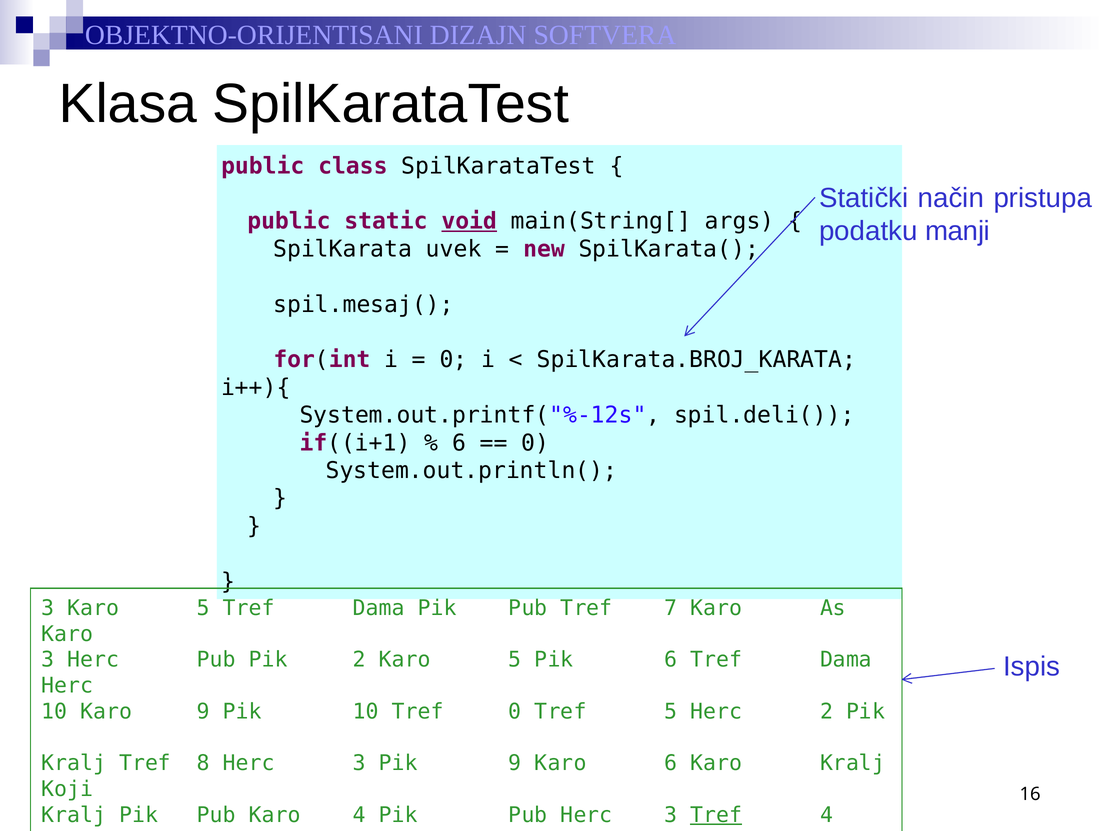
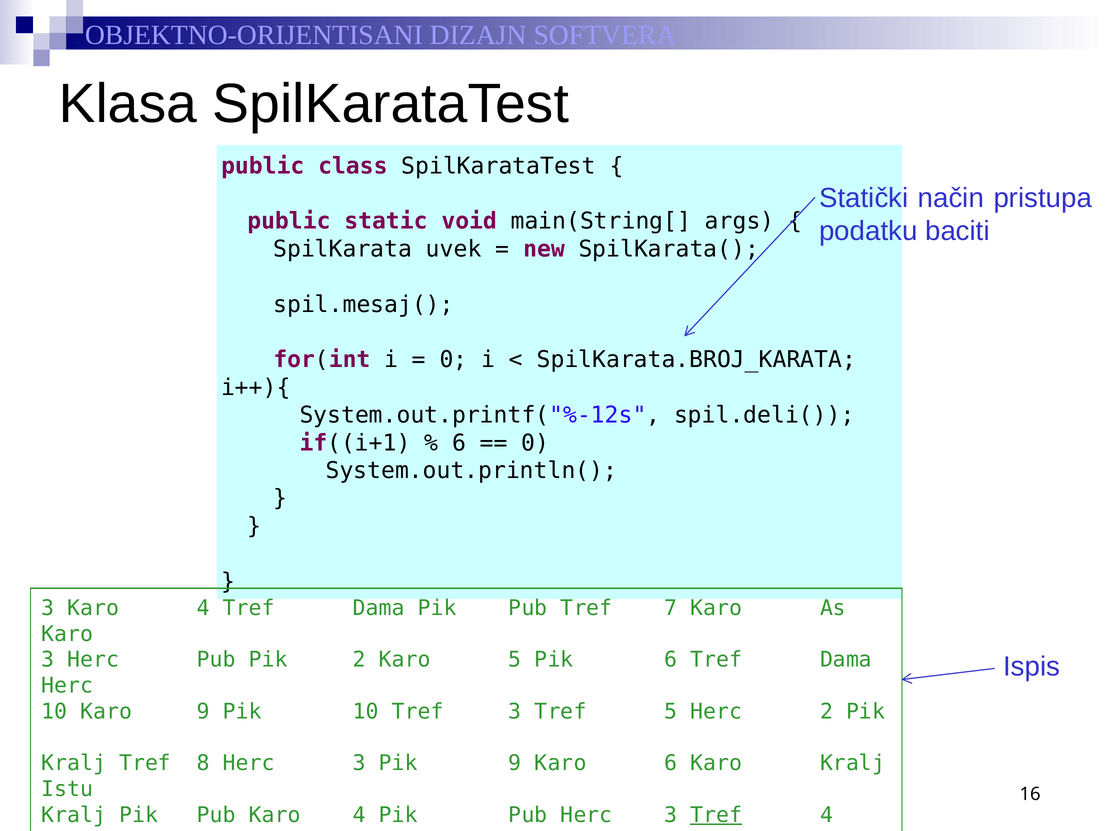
void underline: present -> none
manji: manji -> baciti
3 Karo 5: 5 -> 4
Tref 0: 0 -> 3
Koji: Koji -> Istu
